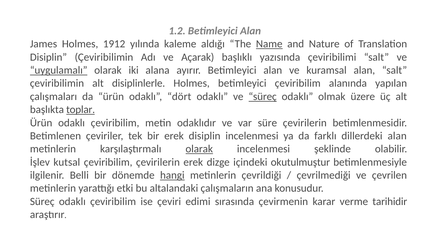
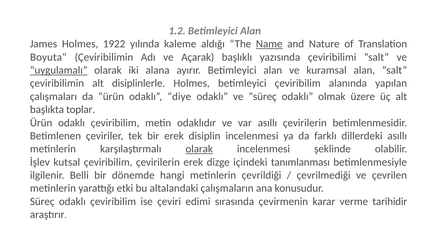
1912: 1912 -> 1922
Disiplin at (48, 57): Disiplin -> Boyuta
dört: dört -> diye
süreç at (263, 97) underline: present -> none
toplar underline: present -> none
var süre: süre -> asıllı
dillerdeki alan: alan -> asıllı
okutulmuştur: okutulmuştur -> tanımlanması
hangi underline: present -> none
